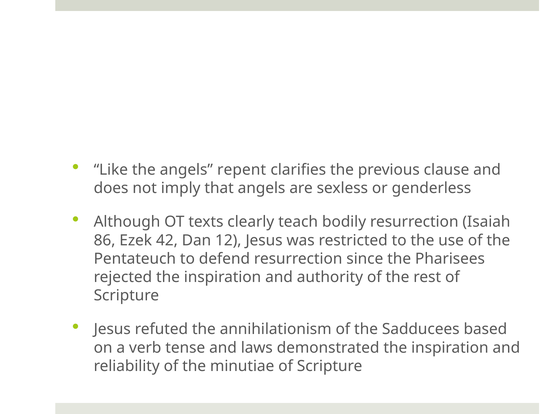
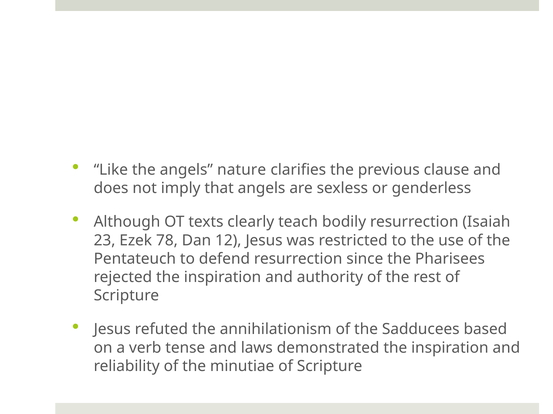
repent: repent -> nature
86: 86 -> 23
42: 42 -> 78
